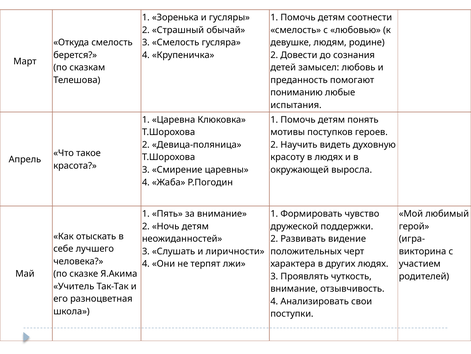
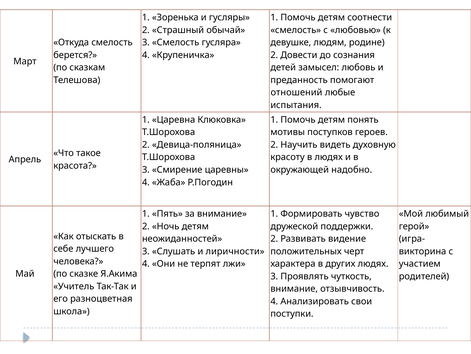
пониманию: пониманию -> отношений
выросла: выросла -> надобно
